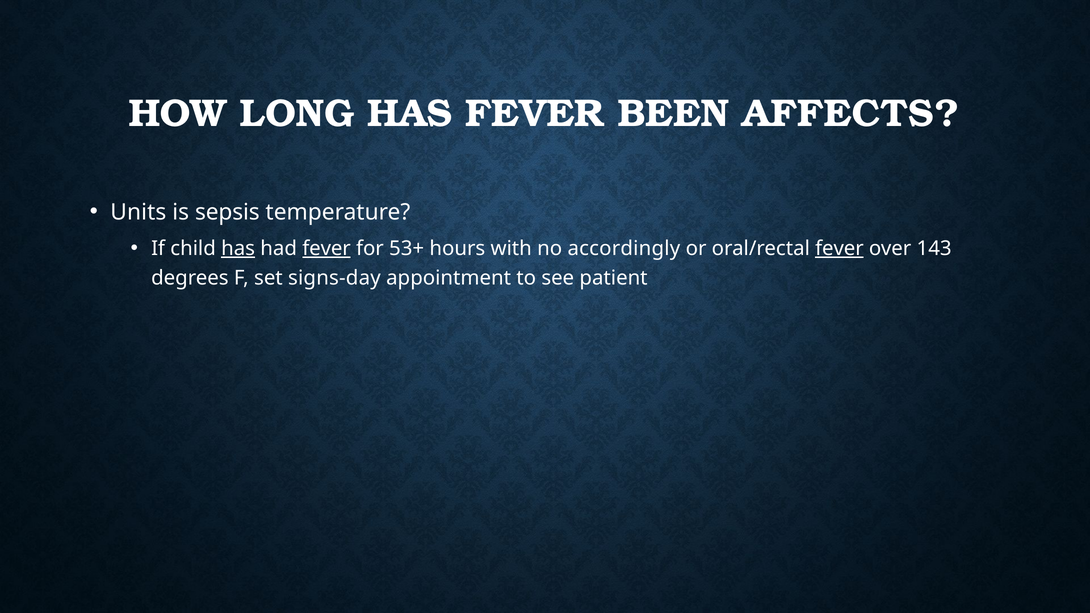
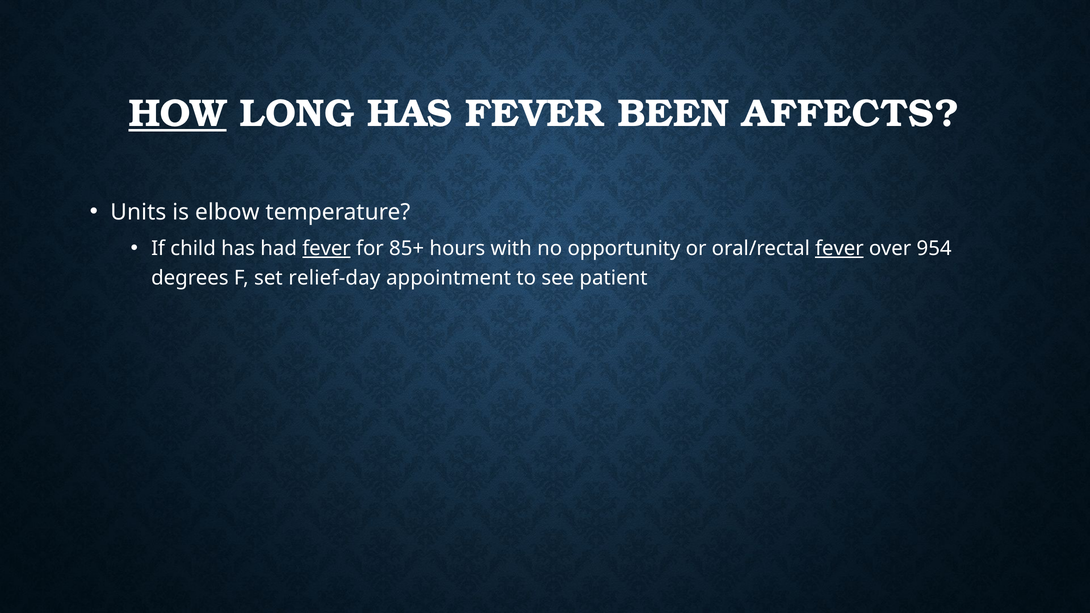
HOW underline: none -> present
sepsis: sepsis -> elbow
has at (238, 248) underline: present -> none
53+: 53+ -> 85+
accordingly: accordingly -> opportunity
143: 143 -> 954
signs-day: signs-day -> relief-day
